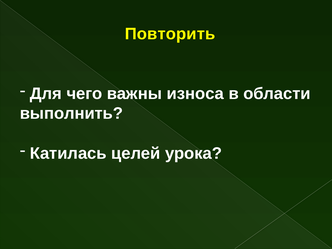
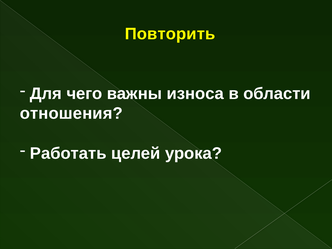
выполнить: выполнить -> отношения
Катилась: Катилась -> Работать
